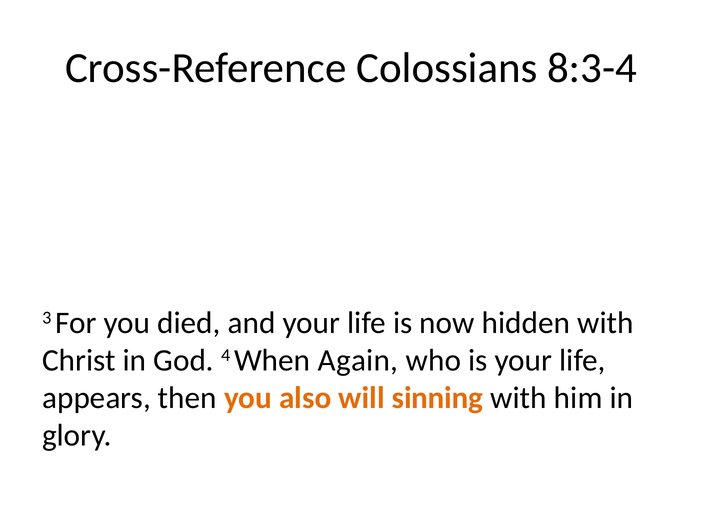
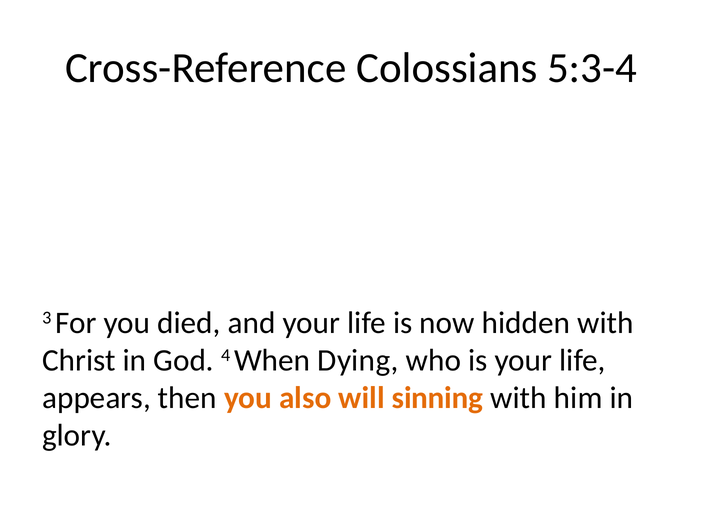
8:3-4: 8:3-4 -> 5:3-4
Again: Again -> Dying
